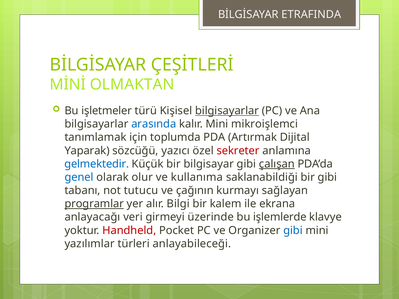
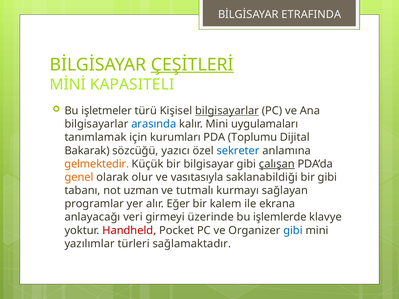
ÇEŞİTLERİ underline: none -> present
OLMAKTAN: OLMAKTAN -> KAPASITELI
mikroişlemci: mikroişlemci -> uygulamaları
toplumda: toplumda -> kurumları
Artırmak: Artırmak -> Toplumu
Yaparak: Yaparak -> Bakarak
sekreter colour: red -> blue
gelmektedir colour: blue -> orange
genel colour: blue -> orange
kullanıma: kullanıma -> vasıtasıyla
tutucu: tutucu -> uzman
çağının: çağının -> tutmalı
programlar underline: present -> none
Bilgi: Bilgi -> Eğer
anlayabileceği: anlayabileceği -> sağlamaktadır
